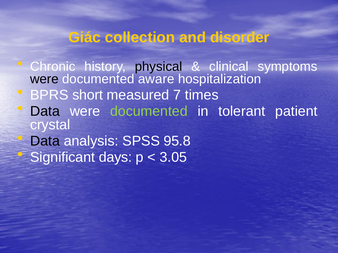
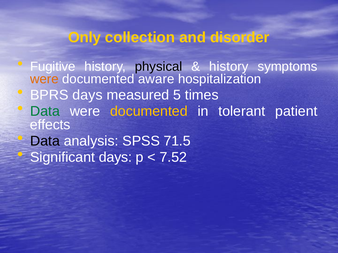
Giác: Giác -> Only
Chronic: Chronic -> Fugitive
clinical at (229, 67): clinical -> history
were at (44, 79) colour: black -> orange
BPRS short: short -> days
7: 7 -> 5
Data at (45, 111) colour: black -> green
documented at (149, 111) colour: light green -> yellow
crystal: crystal -> effects
95.8: 95.8 -> 71.5
3.05: 3.05 -> 7.52
